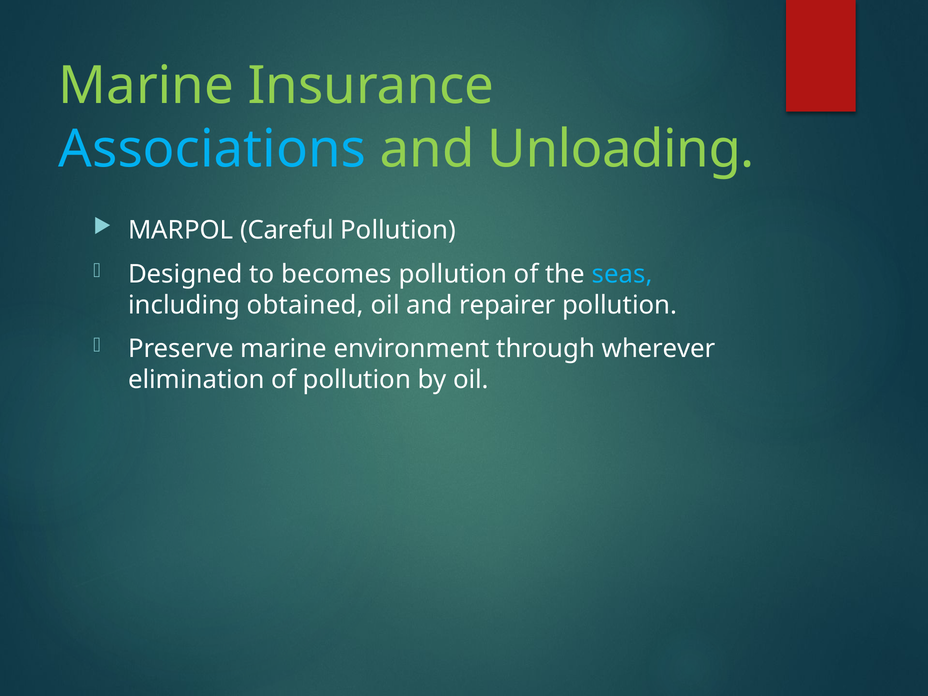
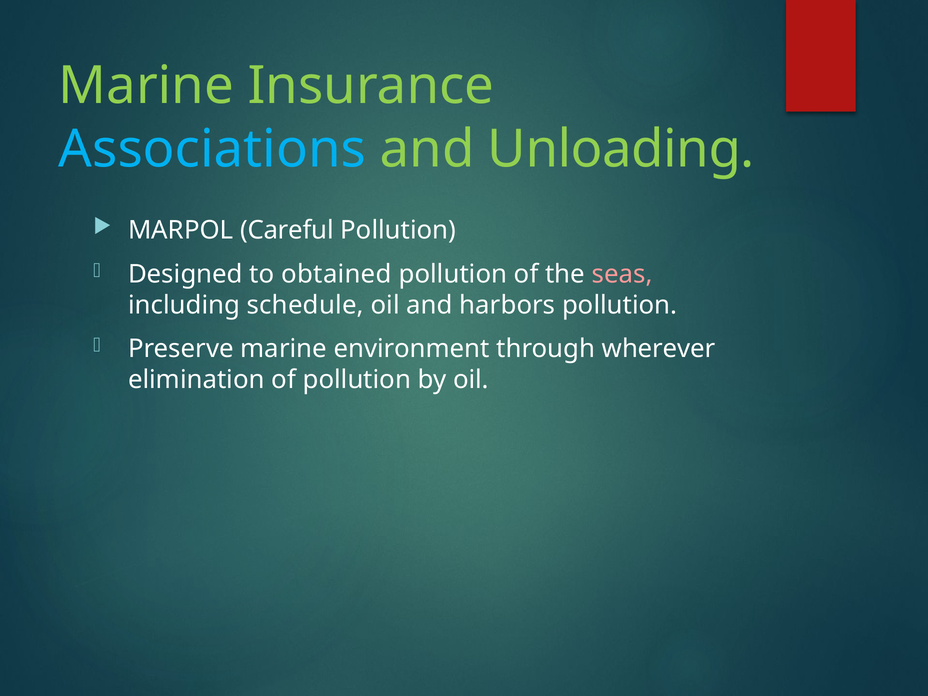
becomes: becomes -> obtained
seas colour: light blue -> pink
obtained: obtained -> schedule
repairer: repairer -> harbors
